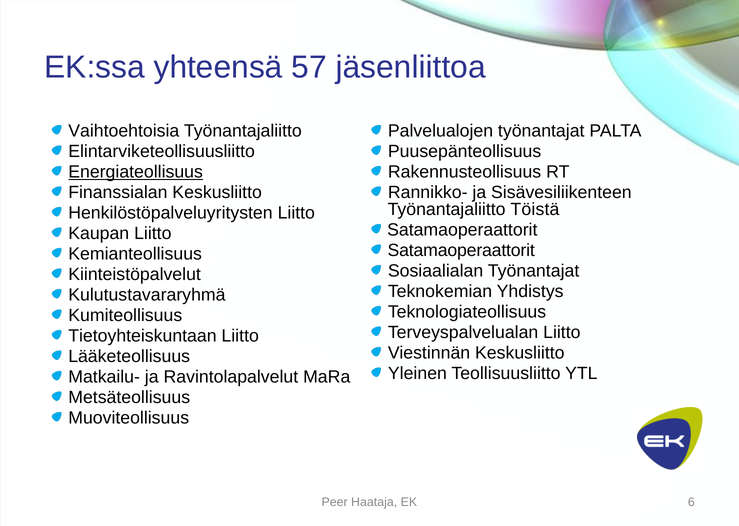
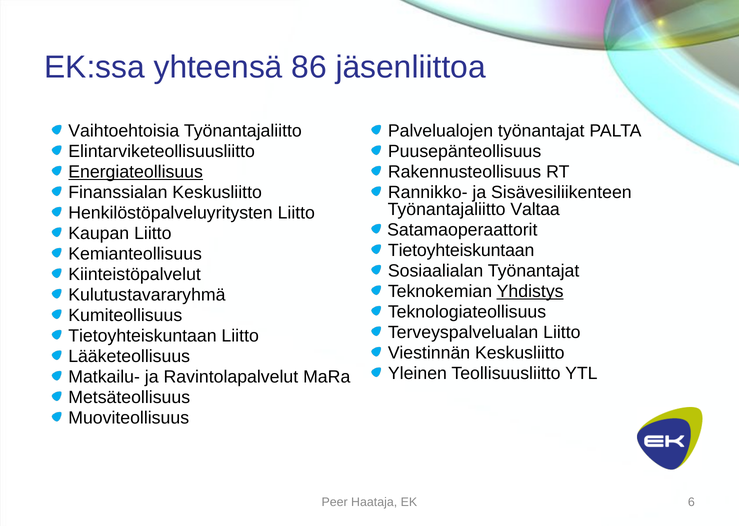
57: 57 -> 86
Töistä: Töistä -> Valtaa
Satamaoperaattorit at (461, 250): Satamaoperaattorit -> Tietoyhteiskuntaan
Yhdistys underline: none -> present
